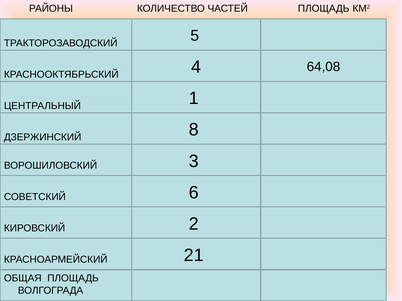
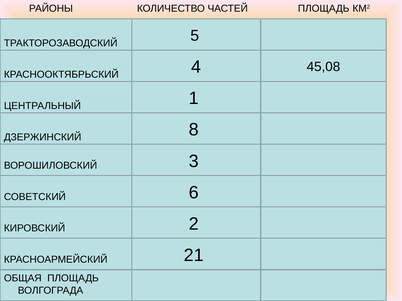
64,08: 64,08 -> 45,08
